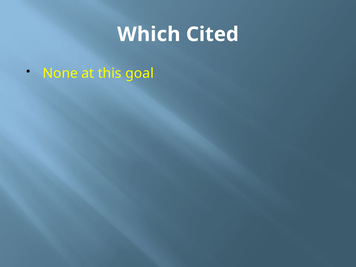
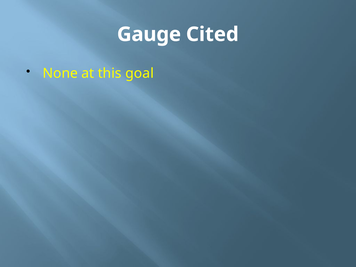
Which: Which -> Gauge
